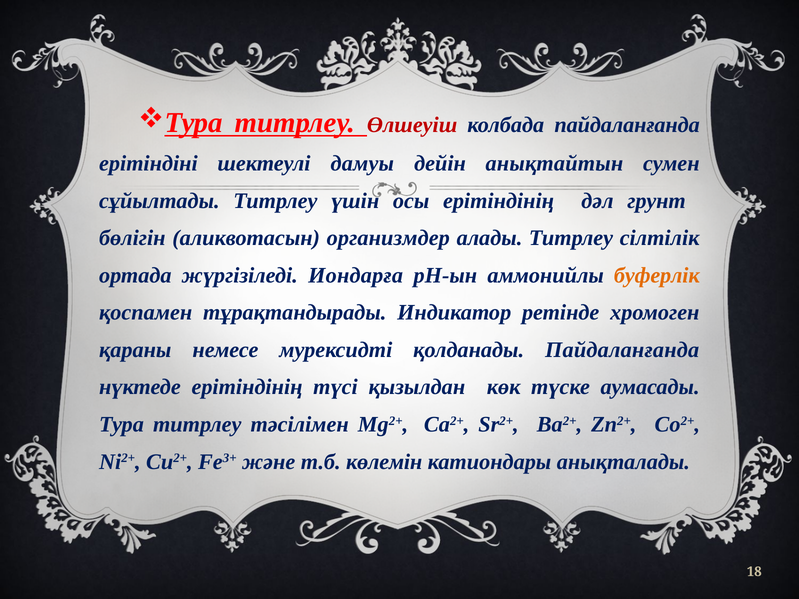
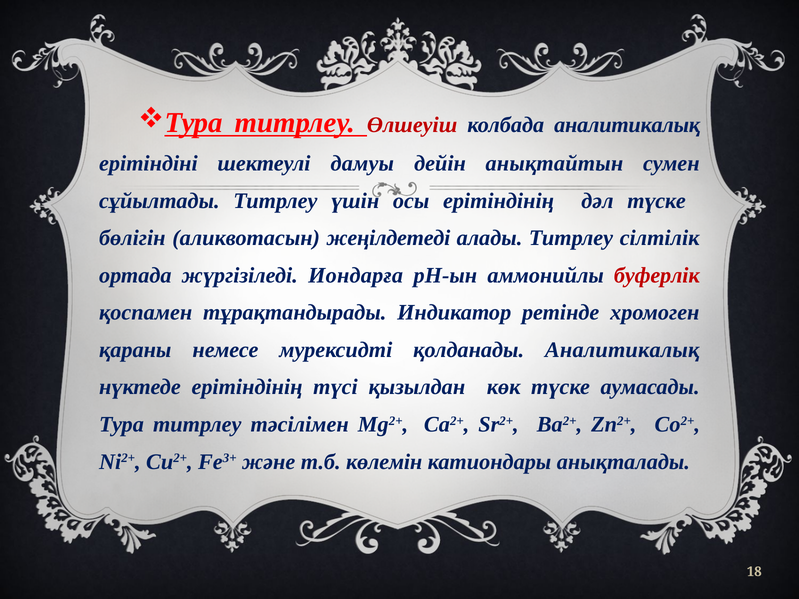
колбада пайдаланғанда: пайдаланғанда -> аналитикалық
дәл грунт: грунт -> түске
организмдер: организмдер -> жеңілдетеді
буферлік colour: orange -> red
қолданады Пайдаланғанда: Пайдаланғанда -> Аналитикалық
